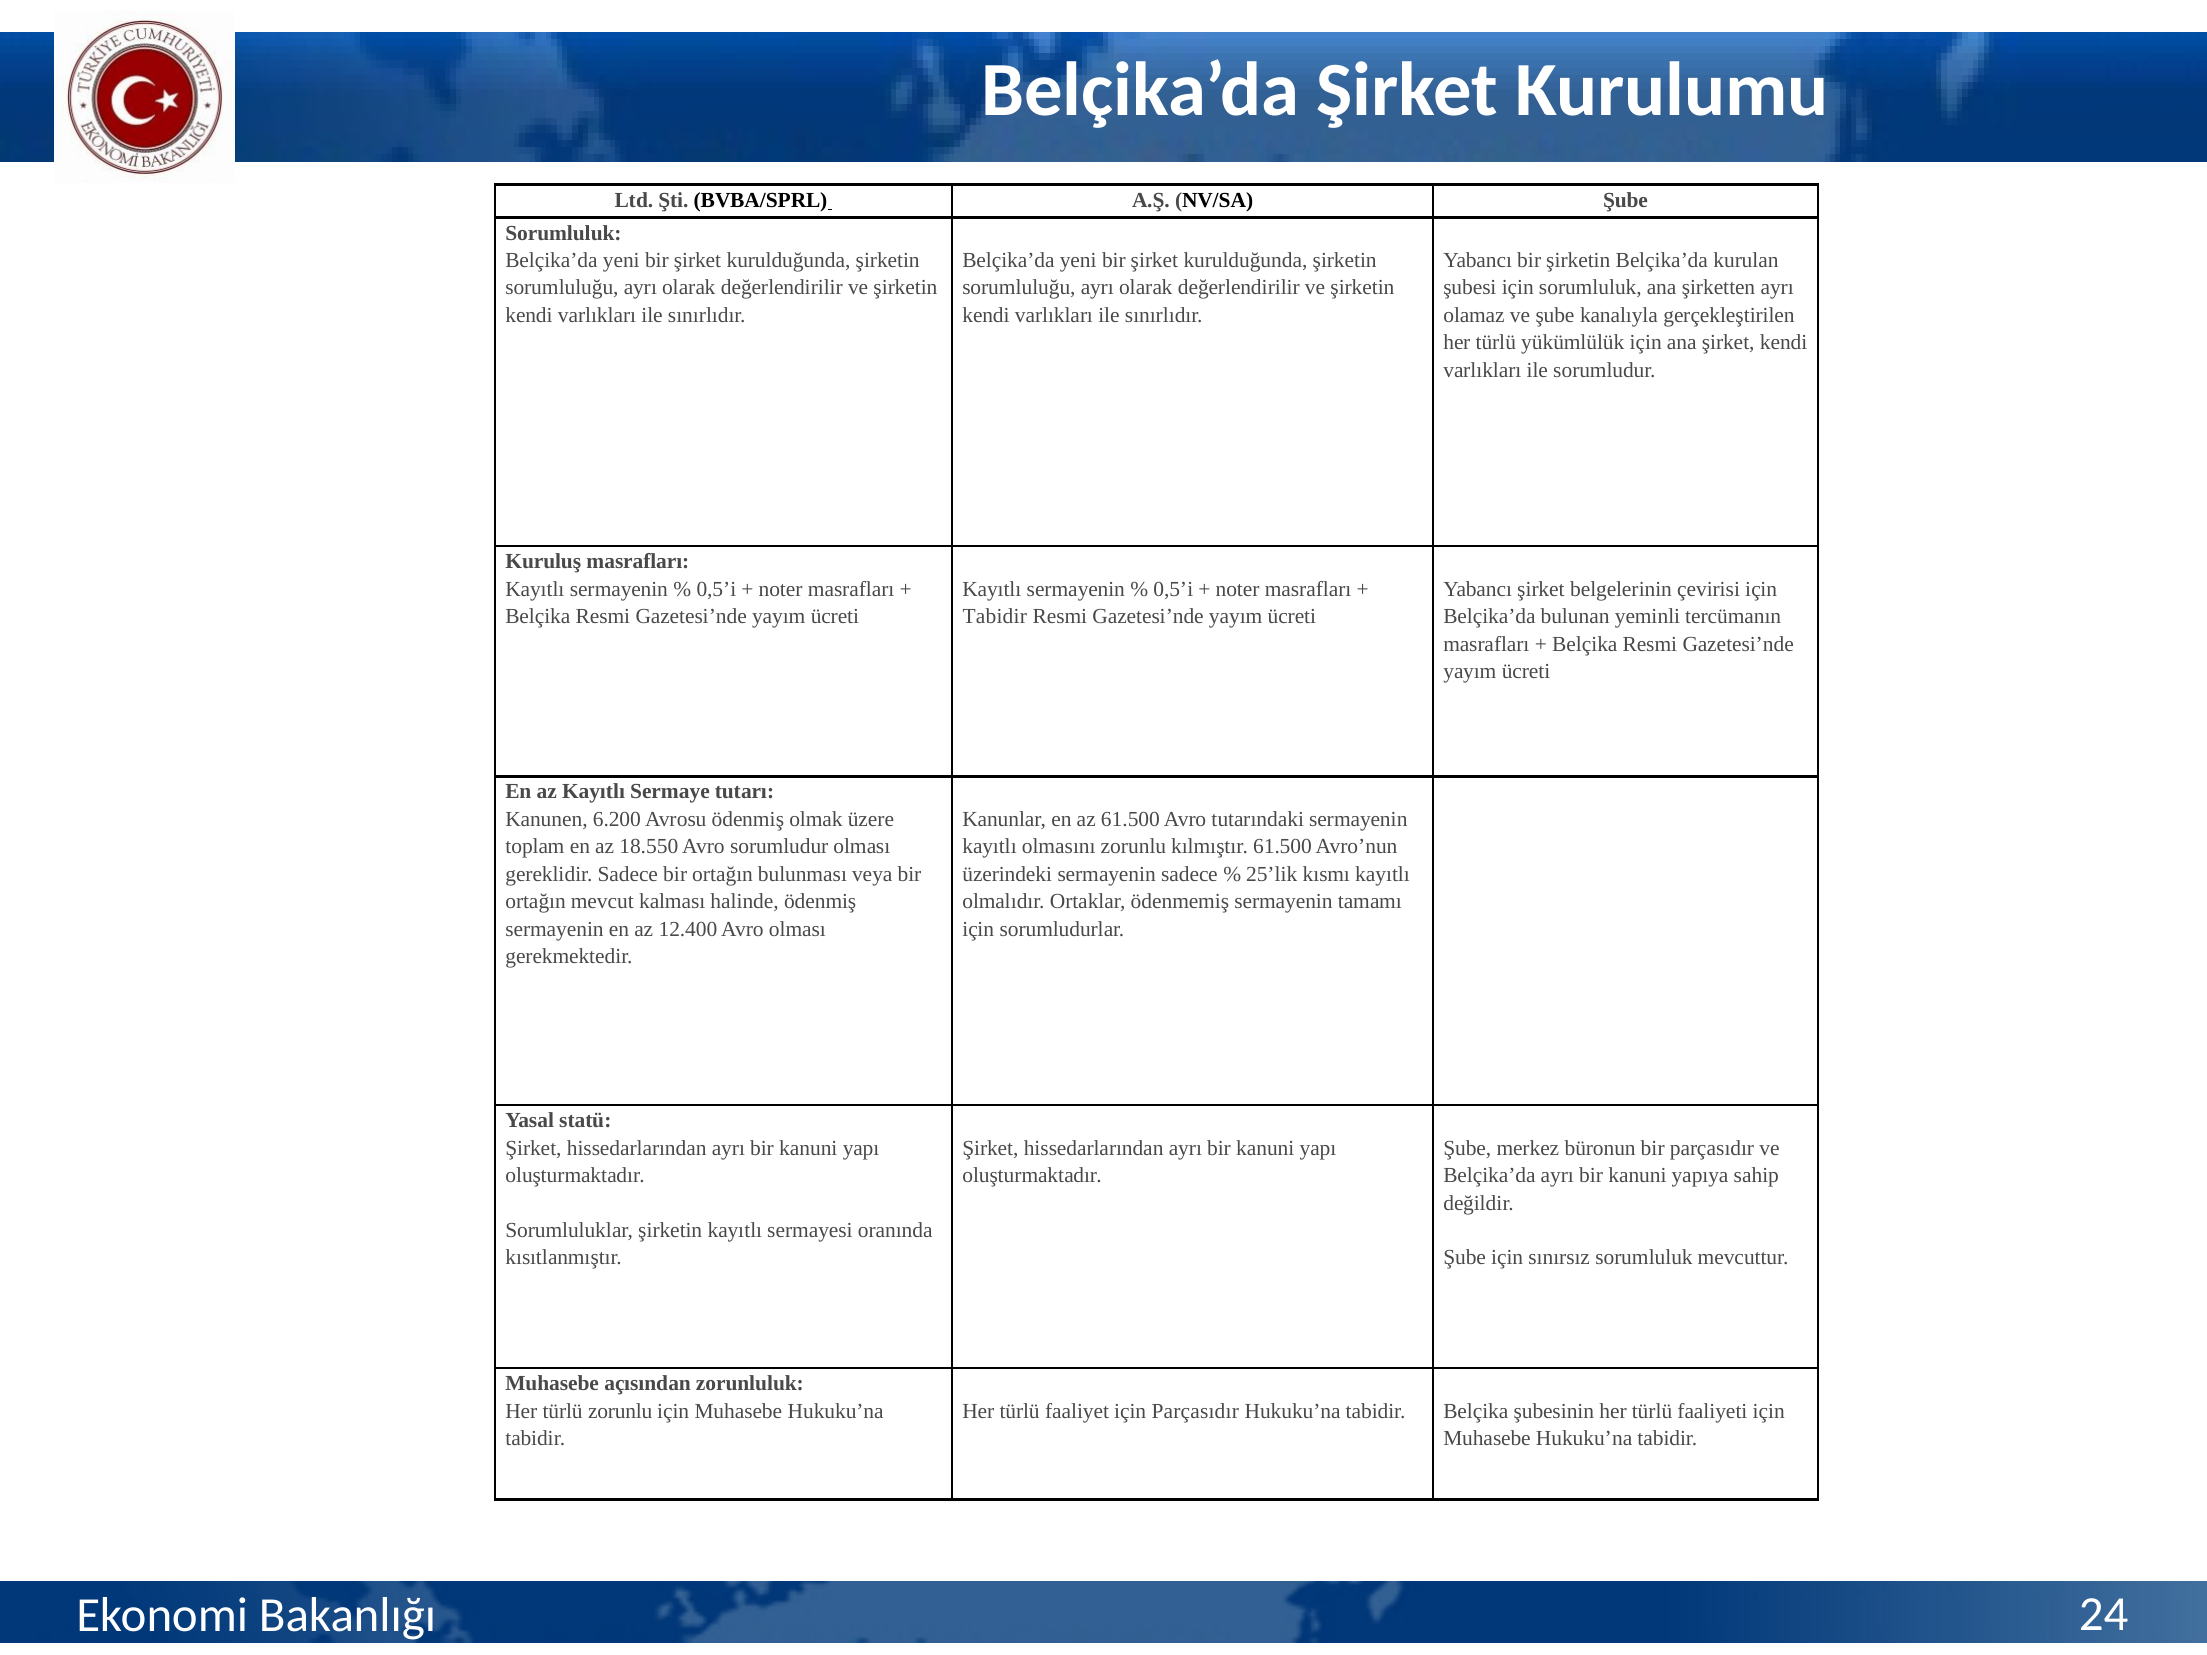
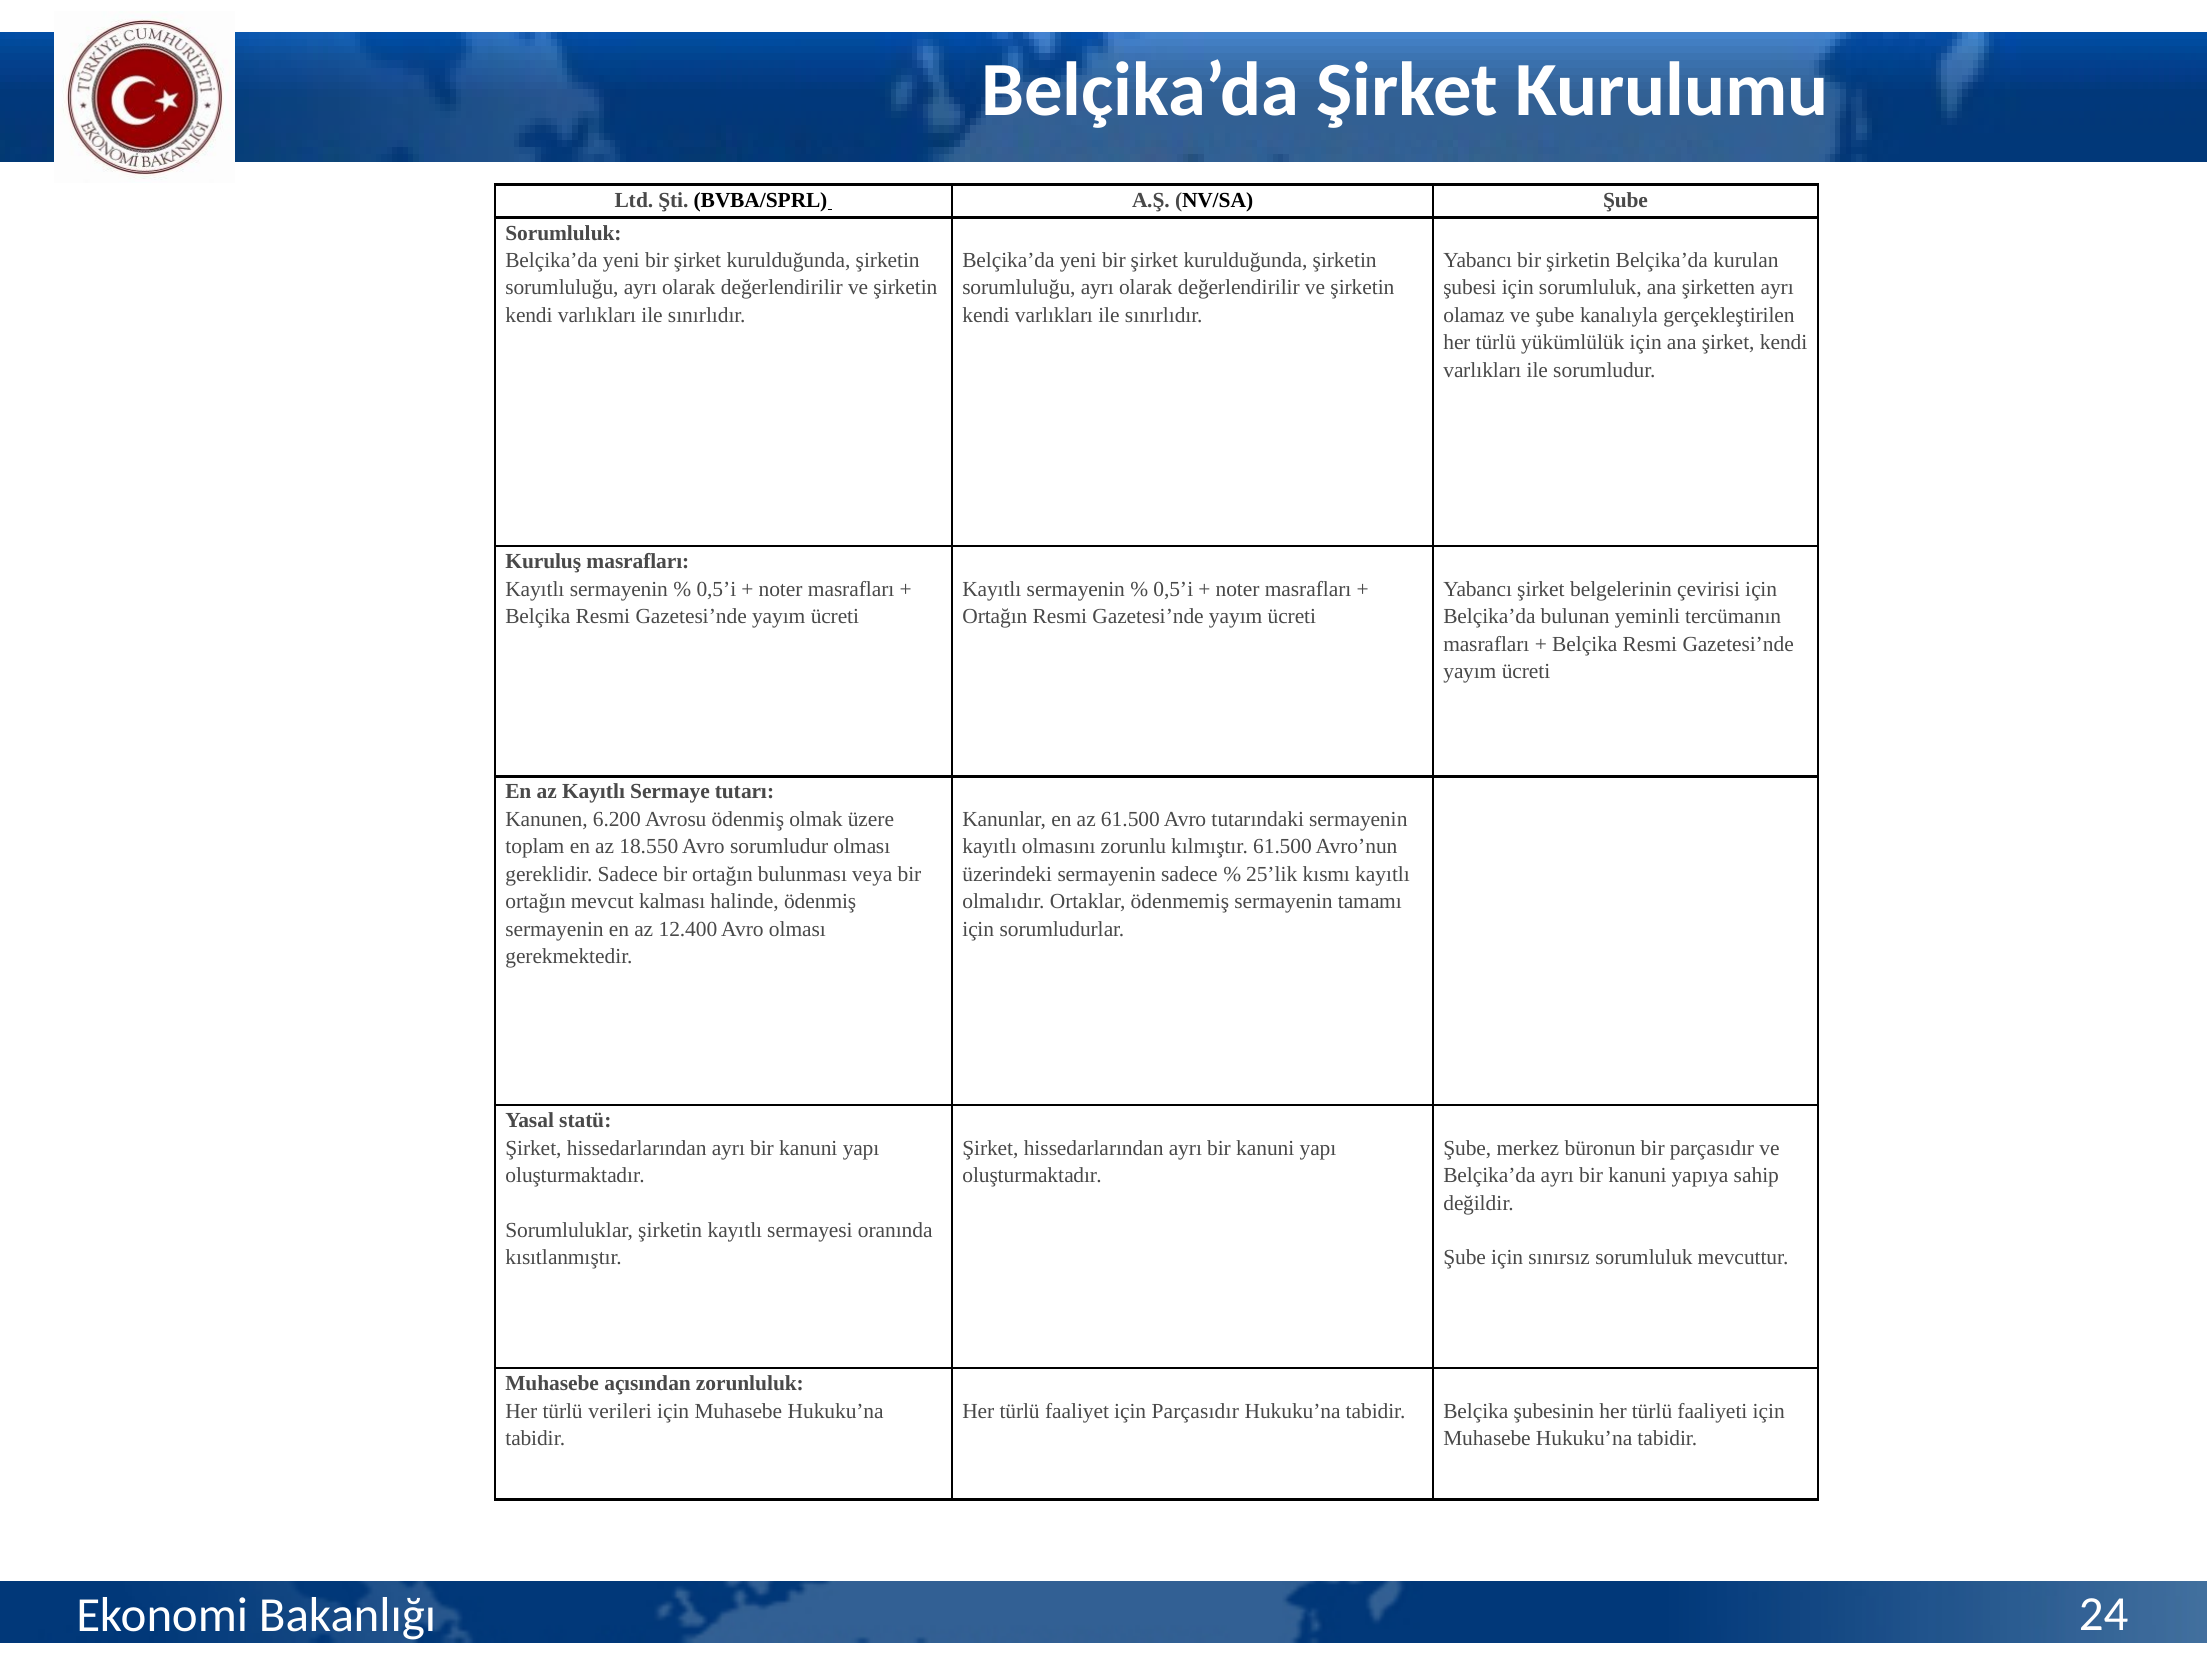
Tabidir at (995, 617): Tabidir -> Ortağın
türlü zorunlu: zorunlu -> verileri
